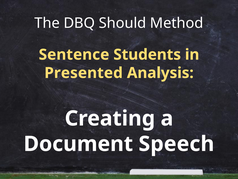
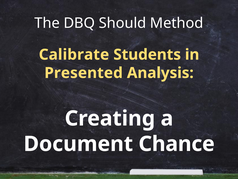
Sentence: Sentence -> Calibrate
Speech: Speech -> Chance
